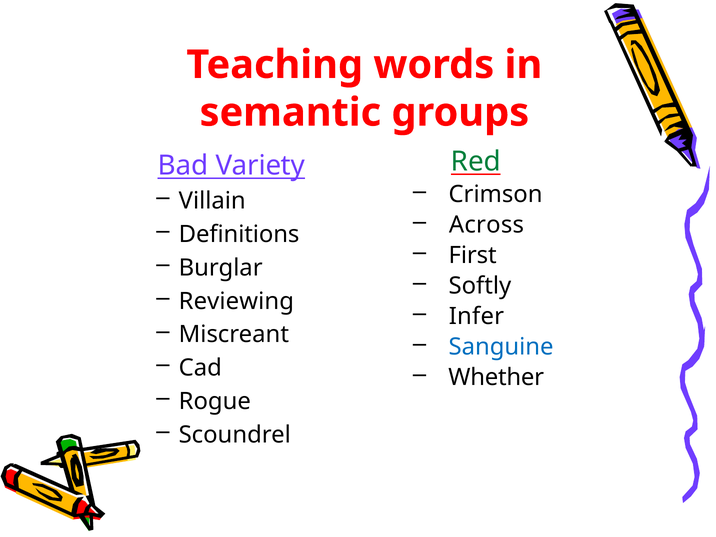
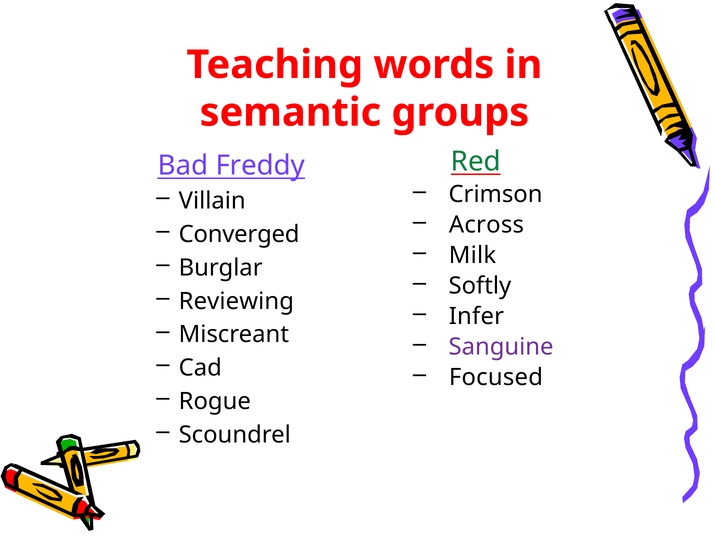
Variety: Variety -> Freddy
Definitions: Definitions -> Converged
First: First -> Milk
Sanguine colour: blue -> purple
Whether: Whether -> Focused
